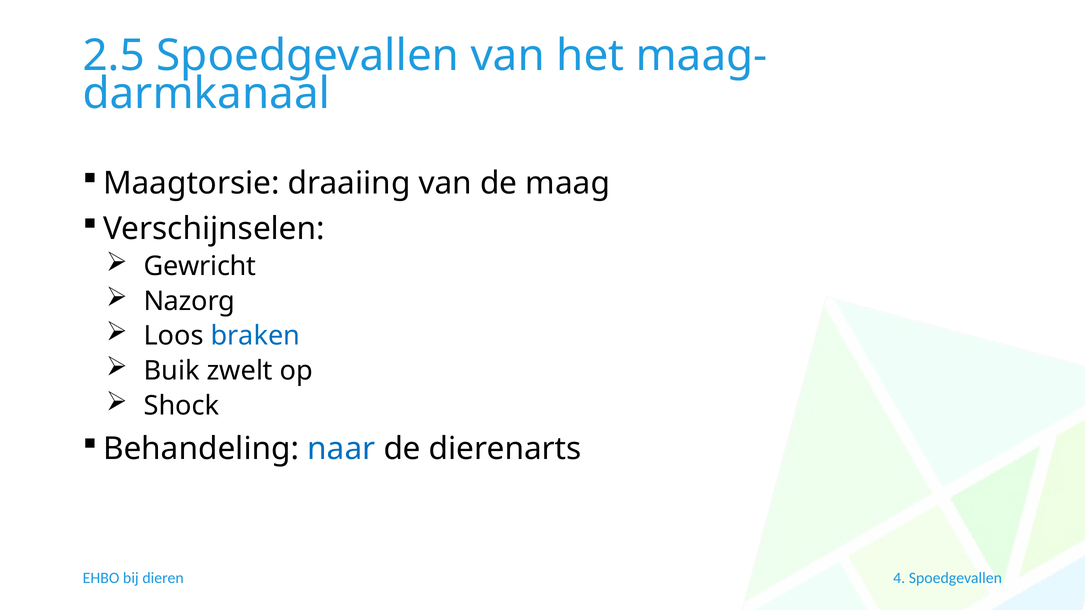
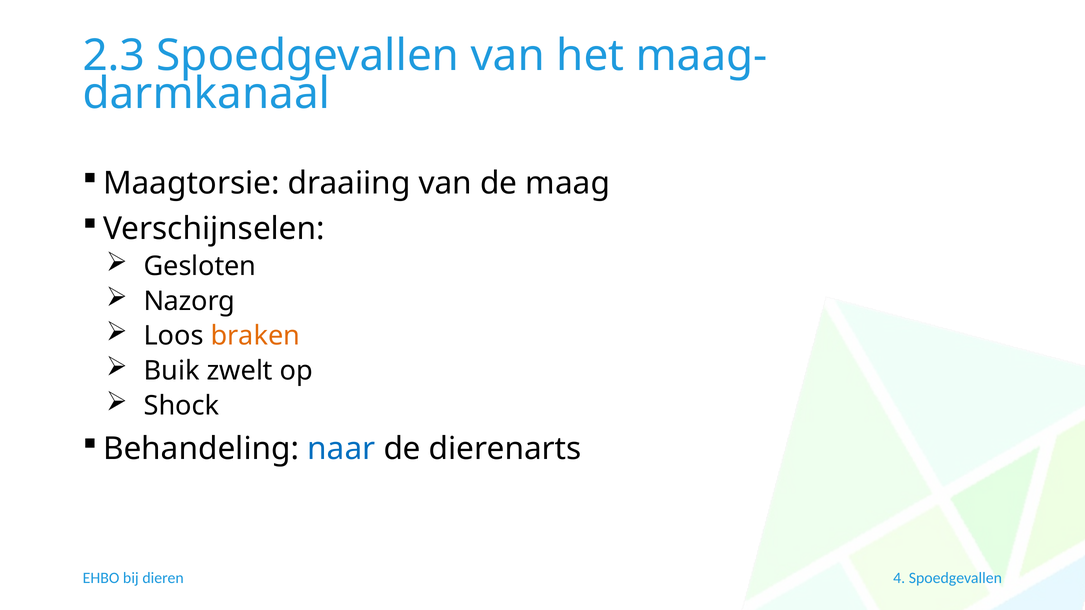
2.5: 2.5 -> 2.3
Gewricht: Gewricht -> Gesloten
braken colour: blue -> orange
